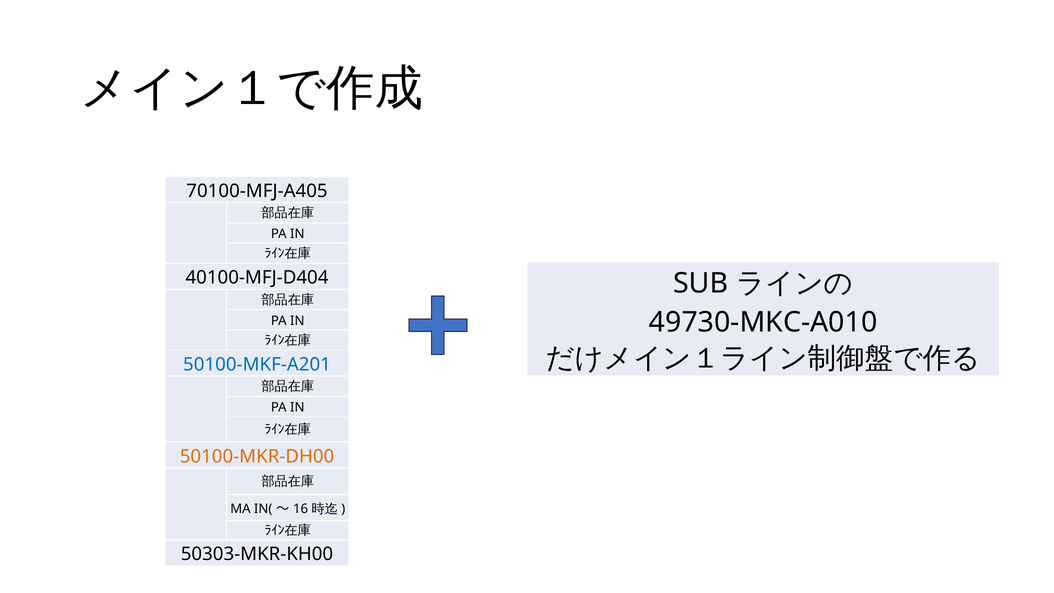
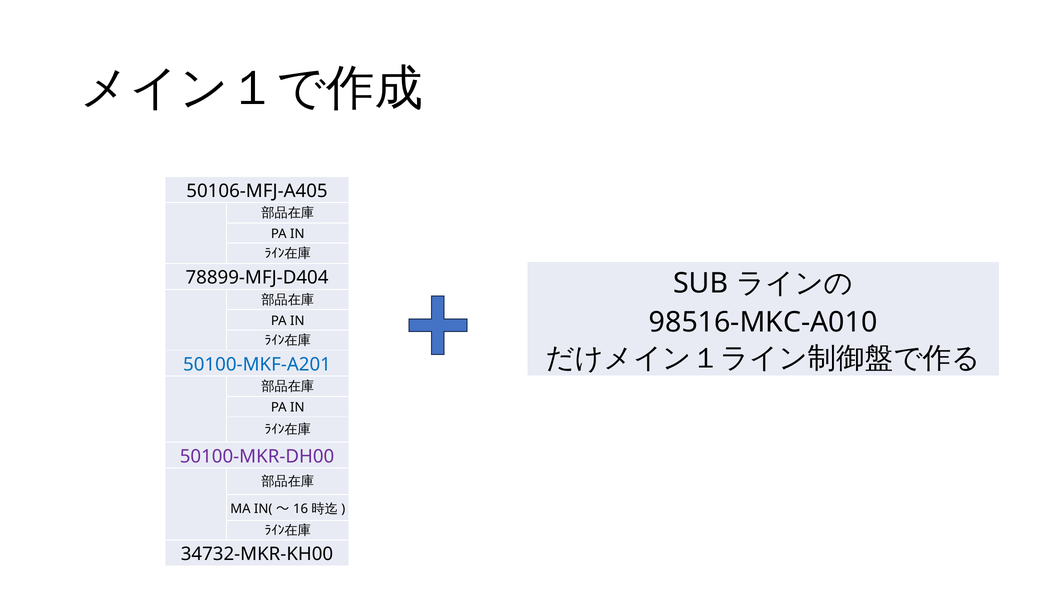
70100-MFJ-A405: 70100-MFJ-A405 -> 50106-MFJ-A405
40100-MFJ-D404: 40100-MFJ-D404 -> 78899-MFJ-D404
49730-MKC-A010: 49730-MKC-A010 -> 98516-MKC-A010
50100-MKR-DH00 colour: orange -> purple
50303-MKR-KH00: 50303-MKR-KH00 -> 34732-MKR-KH00
